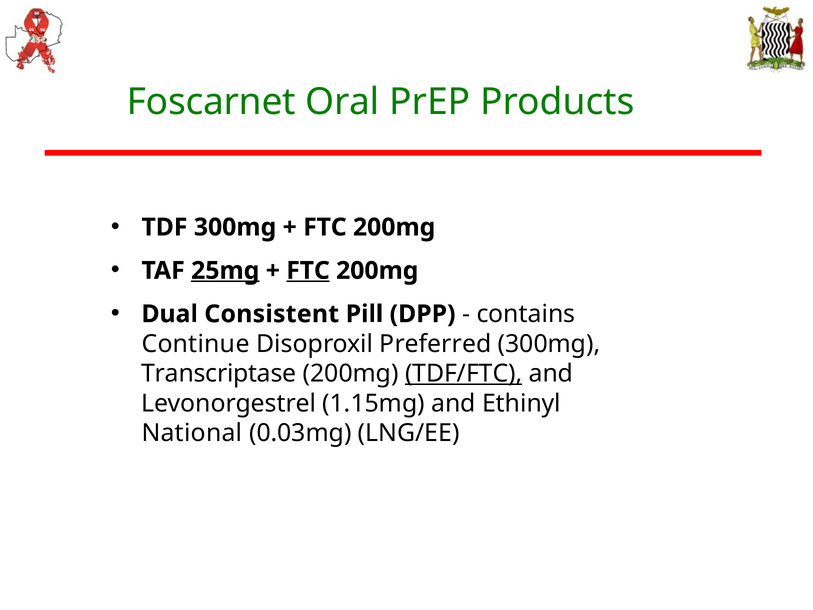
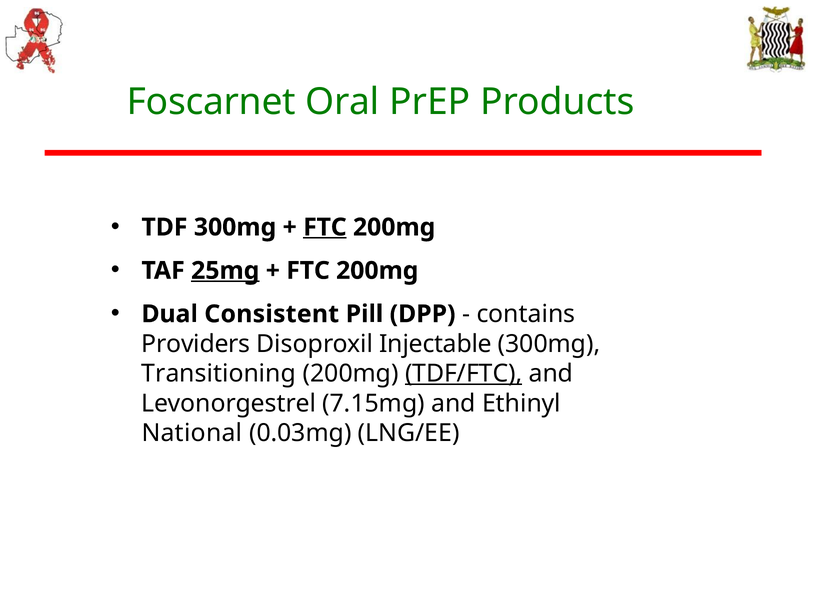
FTC at (325, 227) underline: none -> present
FTC at (308, 271) underline: present -> none
Continue: Continue -> Providers
Preferred: Preferred -> Injectable
Transcriptase: Transcriptase -> Transitioning
1.15mg: 1.15mg -> 7.15mg
